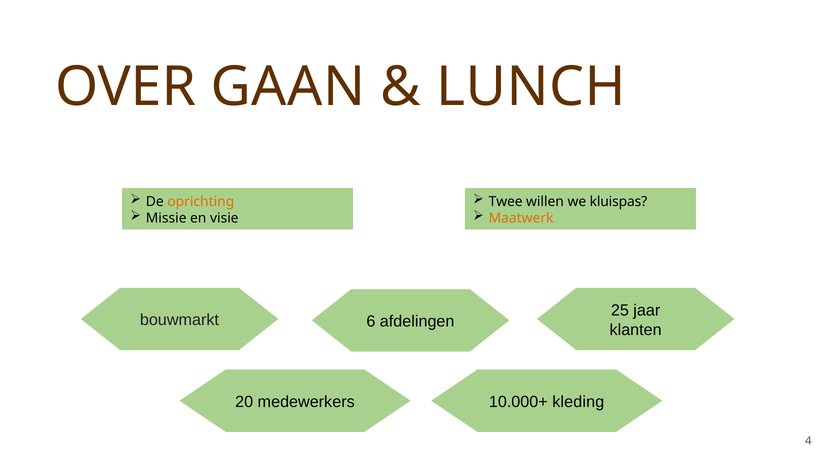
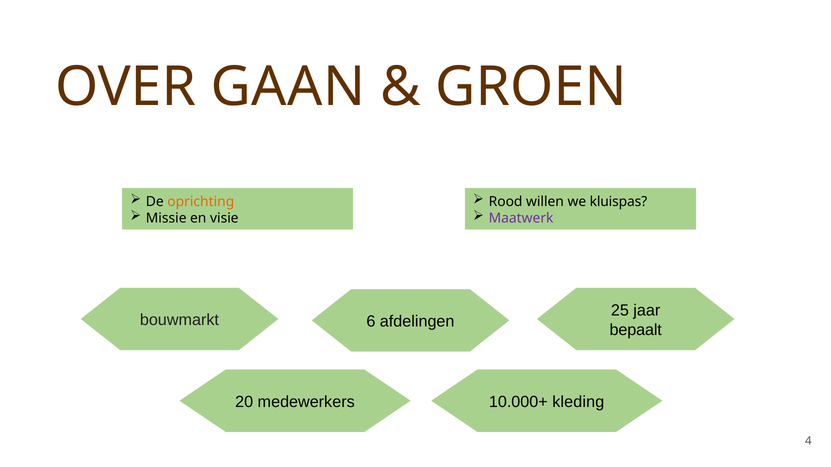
LUNCH: LUNCH -> GROEN
Twee: Twee -> Rood
Maatwerk colour: orange -> purple
klanten: klanten -> bepaalt
